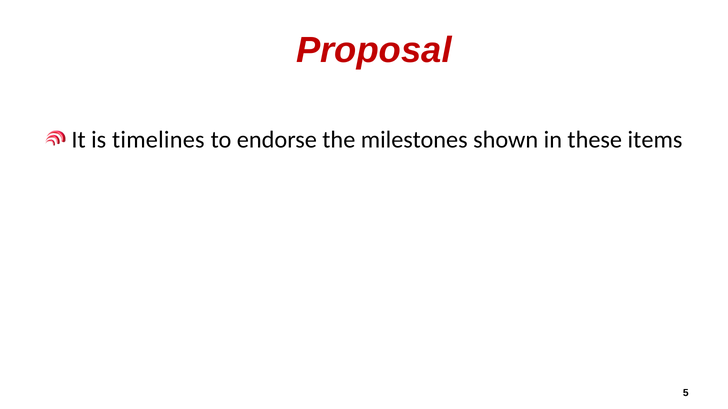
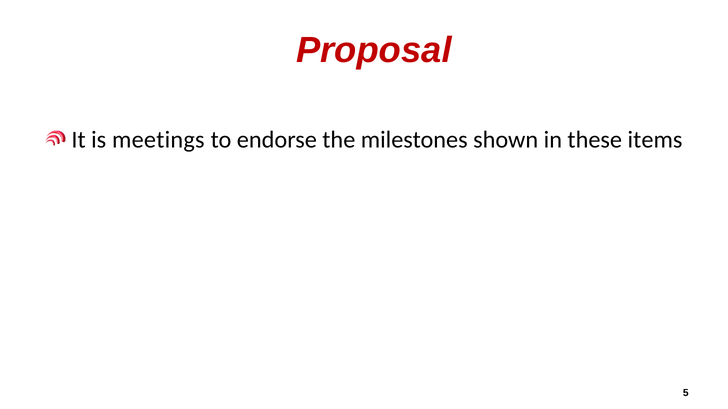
timelines: timelines -> meetings
